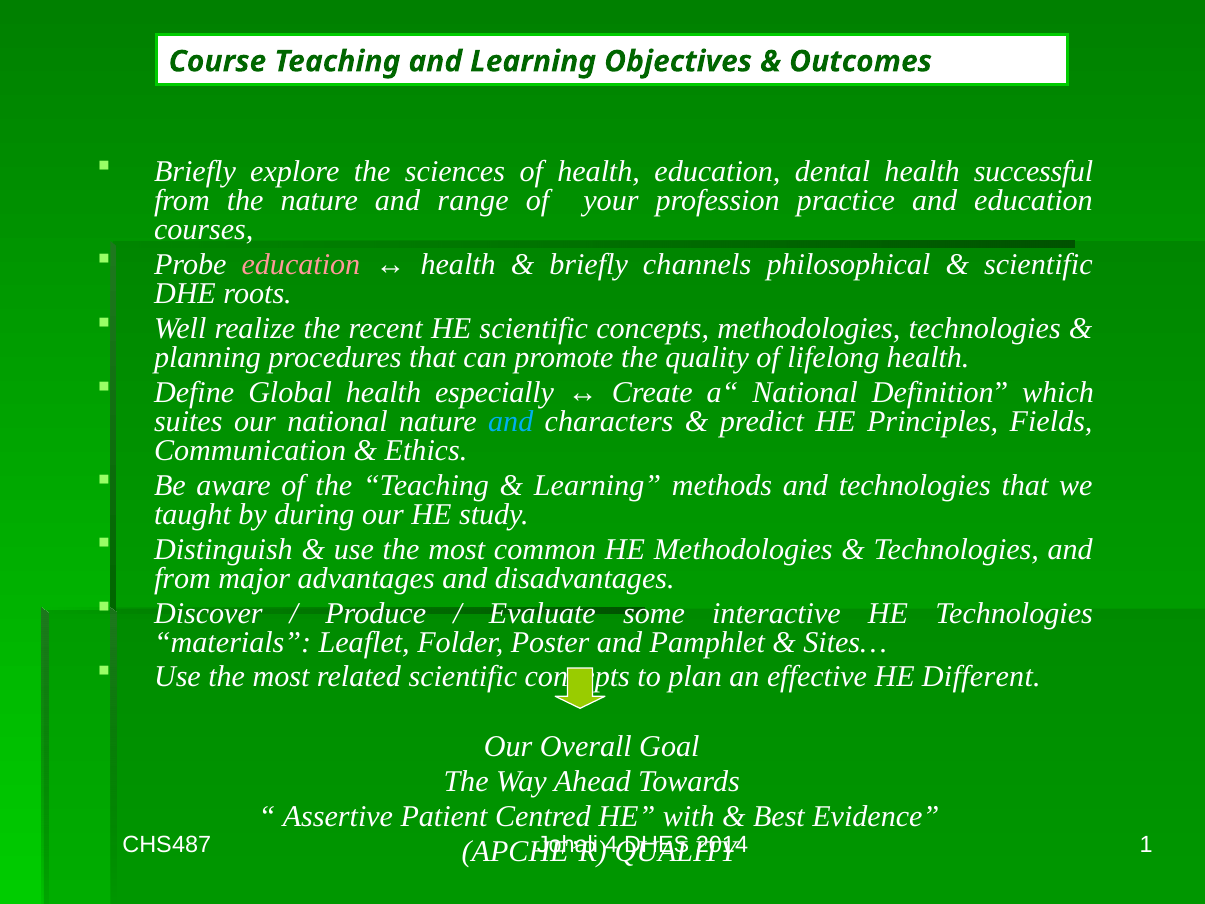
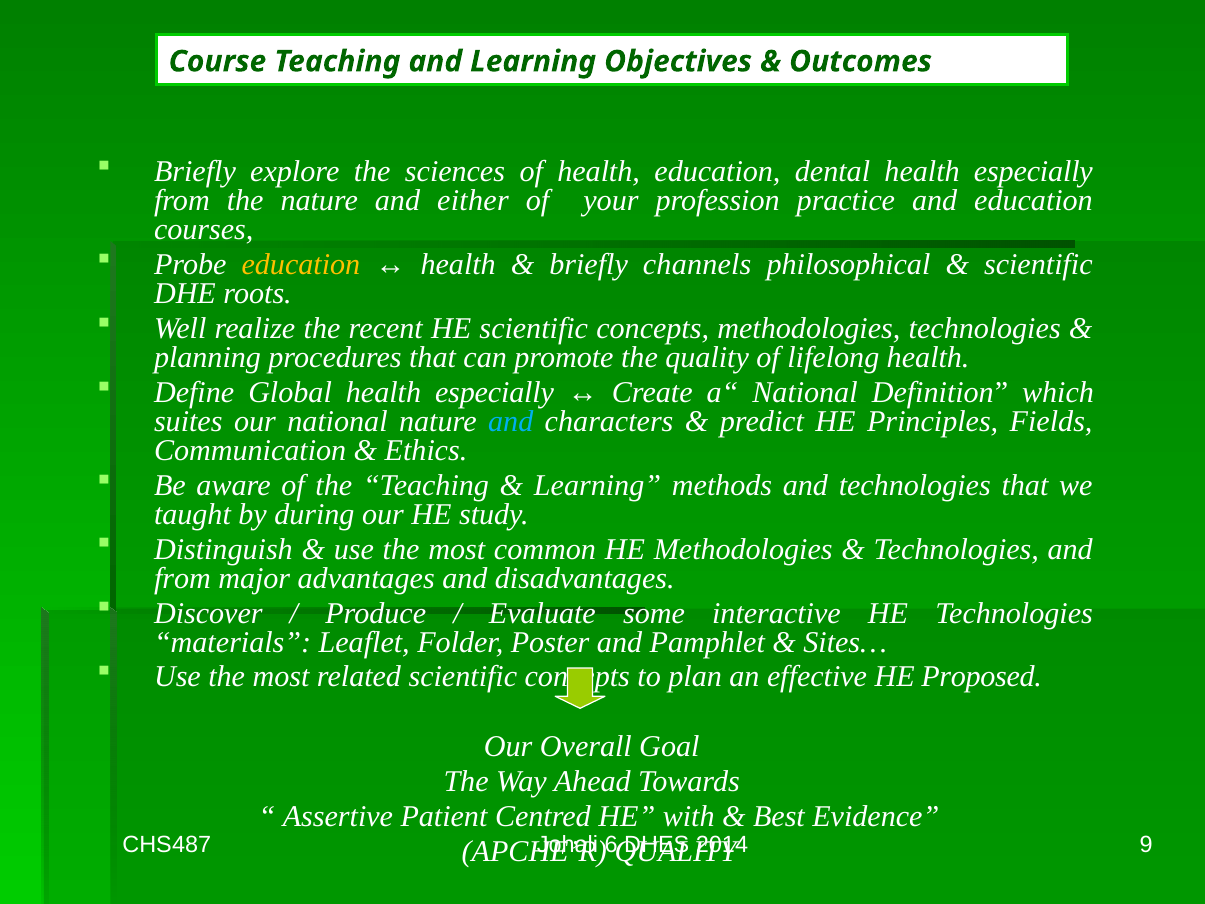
dental health successful: successful -> especially
range: range -> either
education at (301, 265) colour: pink -> yellow
Different: Different -> Proposed
4: 4 -> 6
1: 1 -> 9
